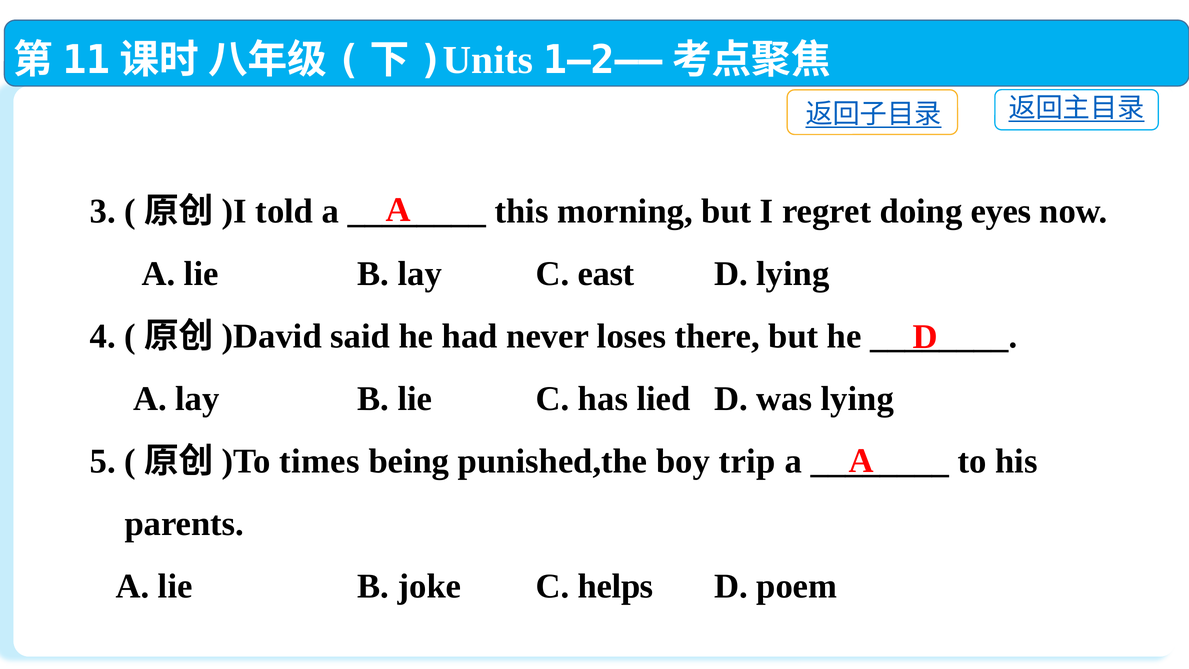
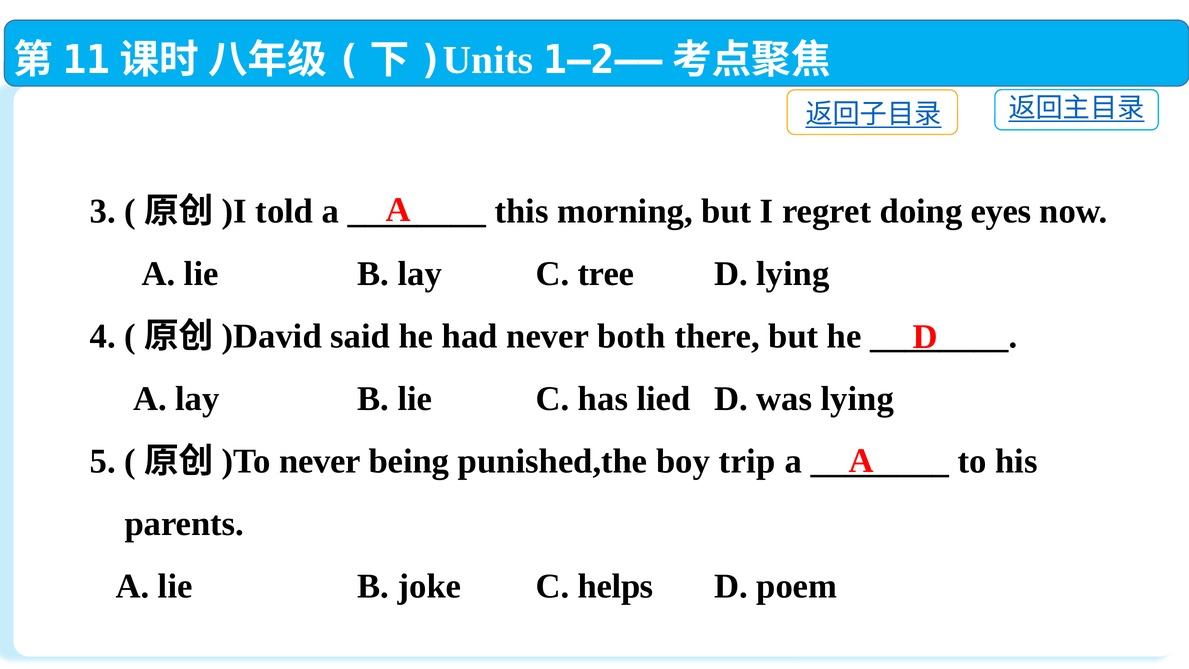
east: east -> tree
loses: loses -> both
times at (319, 461): times -> never
